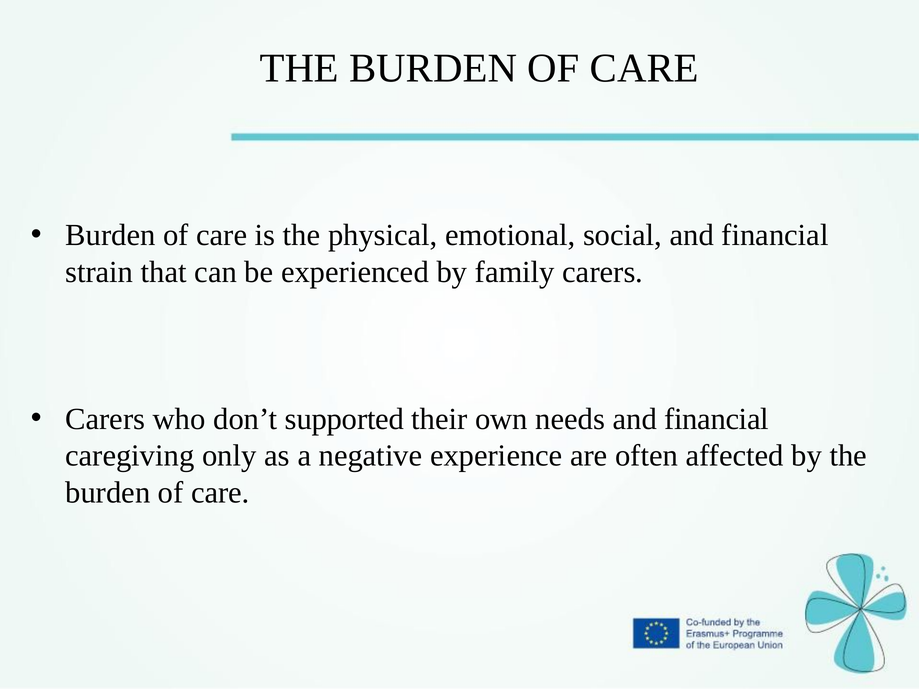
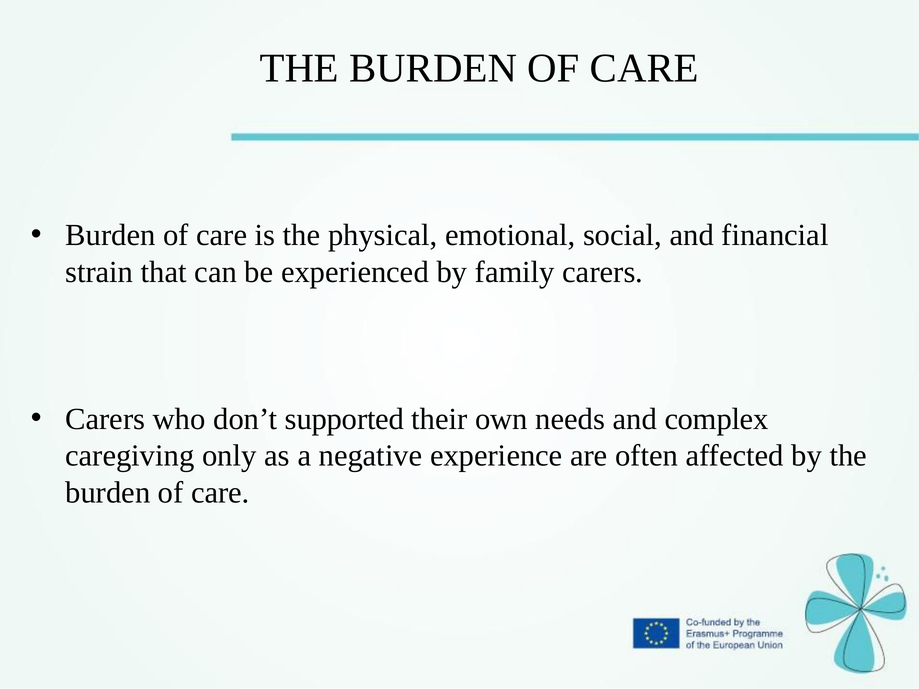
needs and financial: financial -> complex
